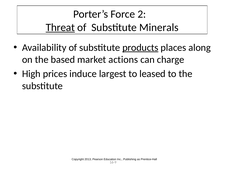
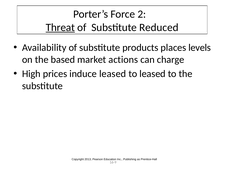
Minerals: Minerals -> Reduced
products underline: present -> none
along: along -> levels
induce largest: largest -> leased
